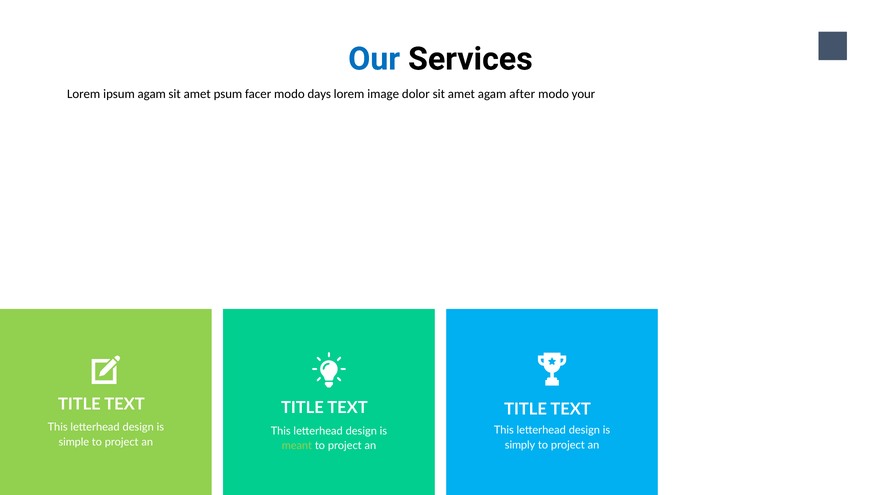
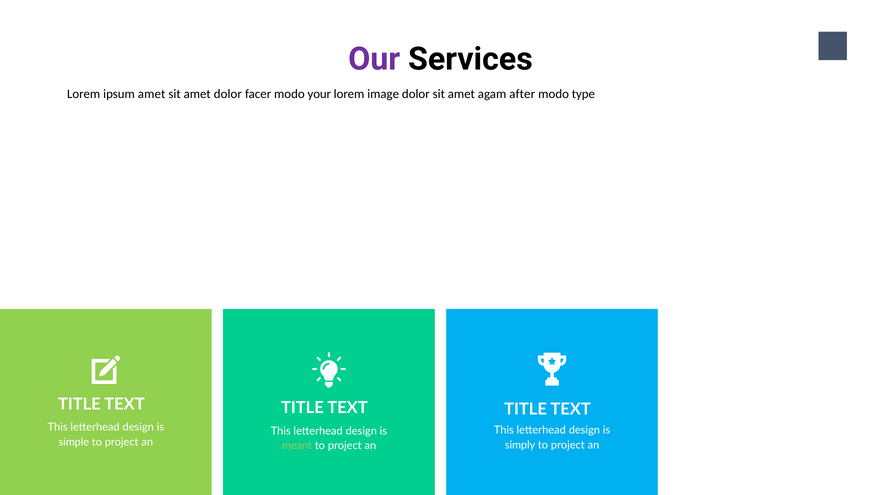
Our colour: blue -> purple
ipsum agam: agam -> amet
amet psum: psum -> dolor
days: days -> your
your: your -> type
